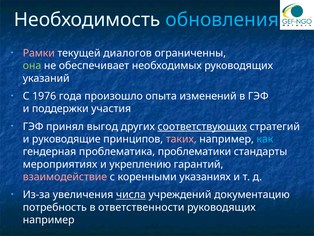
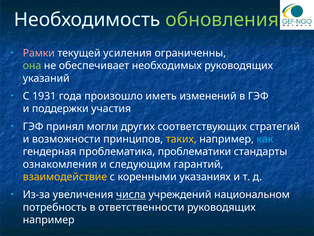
обновления colour: light blue -> light green
диалогов: диалогов -> усиления
1976: 1976 -> 1931
опыта: опыта -> иметь
выгод: выгод -> могли
соответствующих underline: present -> none
руководящие: руководящие -> возможности
таких colour: pink -> yellow
мероприятиях: мероприятиях -> ознакомления
укреплению: укреплению -> следующим
взаимодействие colour: pink -> yellow
документацию: документацию -> национальном
